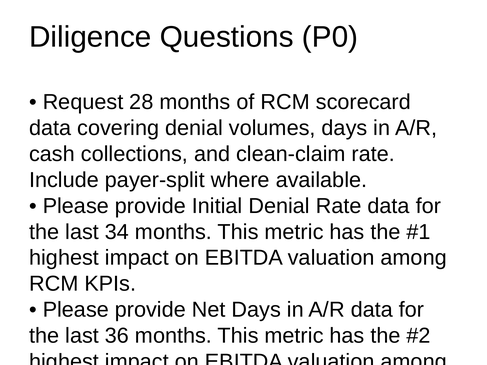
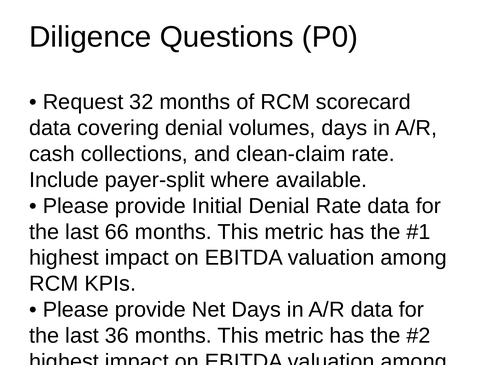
28: 28 -> 32
34: 34 -> 66
